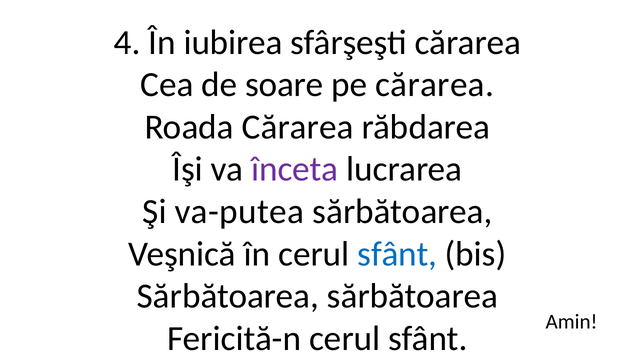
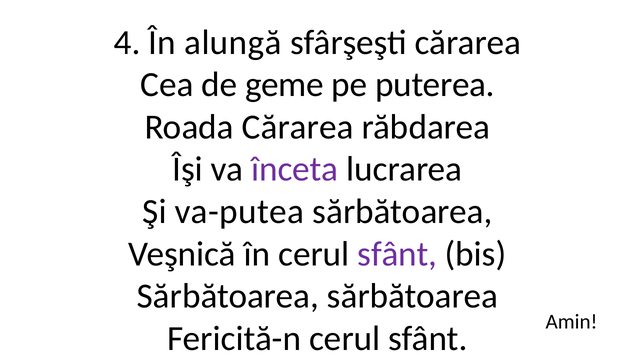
iubirea: iubirea -> alungă
soare: soare -> geme
pe cărarea: cărarea -> puterea
sfânt at (397, 254) colour: blue -> purple
